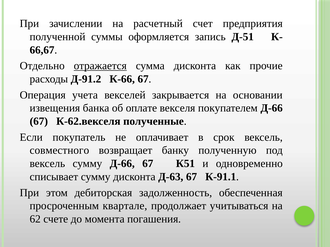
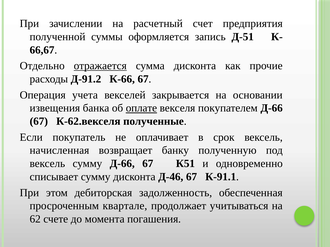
оплате underline: none -> present
совместного: совместного -> начисленная
Д-63: Д-63 -> Д-46
